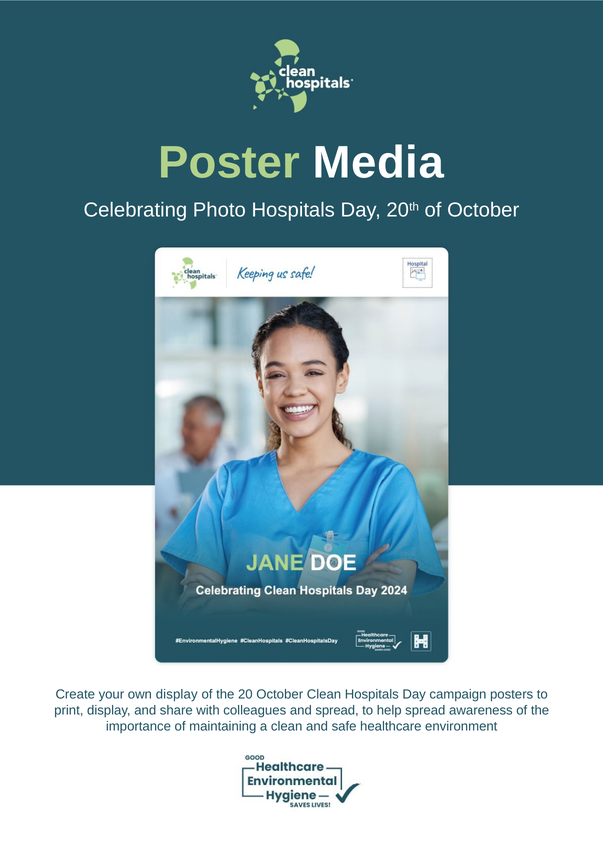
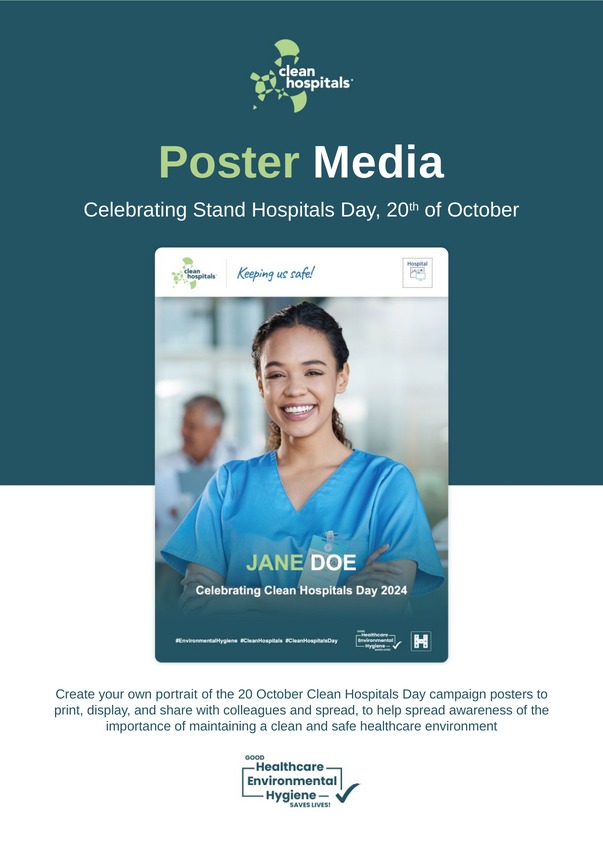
Photo: Photo -> Stand
own display: display -> portrait
